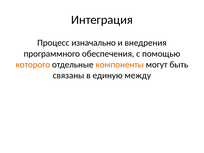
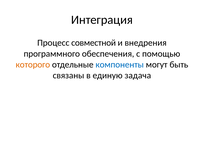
изначально: изначально -> совместной
компоненты colour: orange -> blue
между: между -> задача
